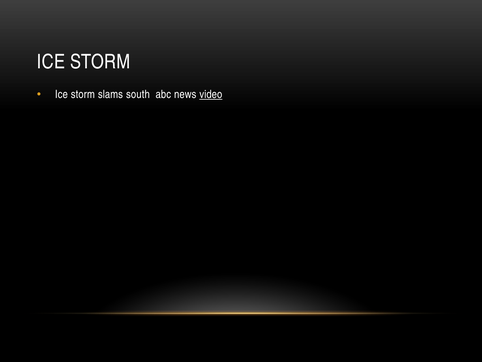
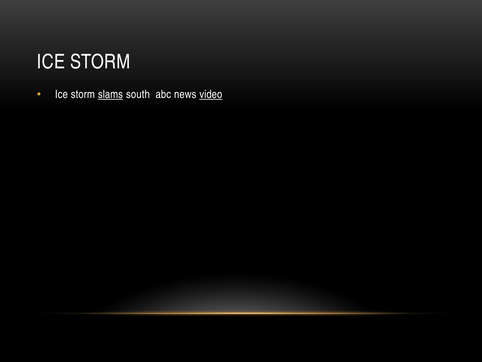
slams underline: none -> present
